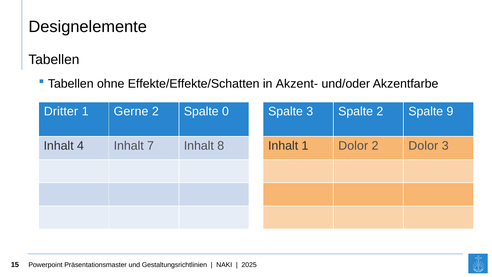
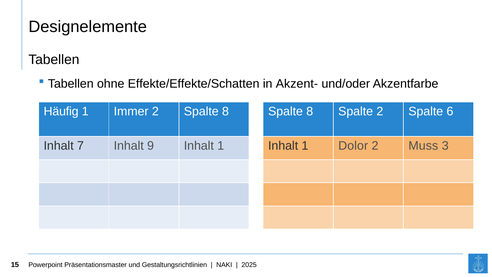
Dritter: Dritter -> Häufig
Gerne: Gerne -> Immer
2 Spalte 0: 0 -> 8
3 at (310, 111): 3 -> 8
9: 9 -> 6
4: 4 -> 7
7: 7 -> 9
8 at (221, 146): 8 -> 1
2 Dolor: Dolor -> Muss
